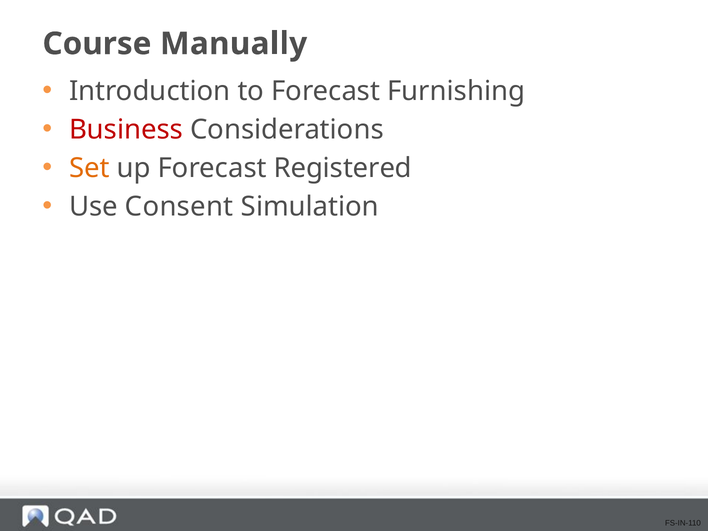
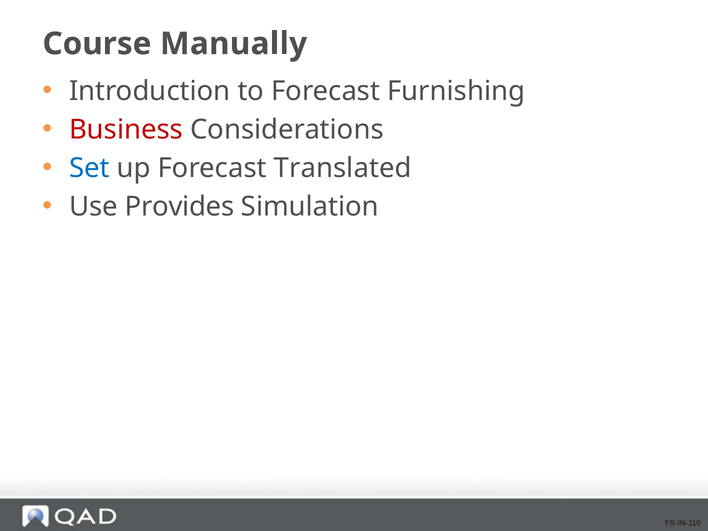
Set colour: orange -> blue
Registered: Registered -> Translated
Consent: Consent -> Provides
